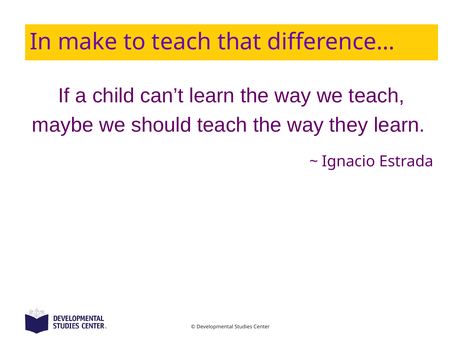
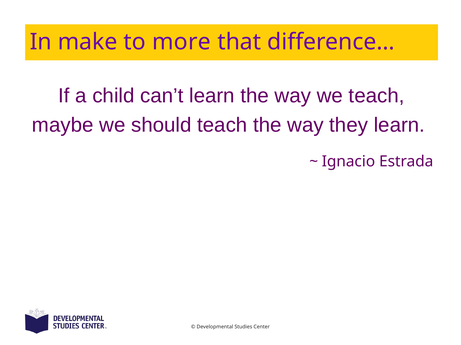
to teach: teach -> more
